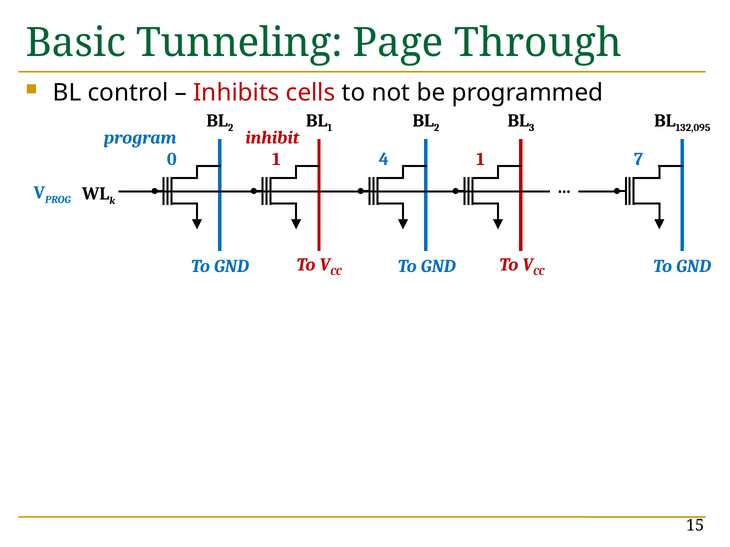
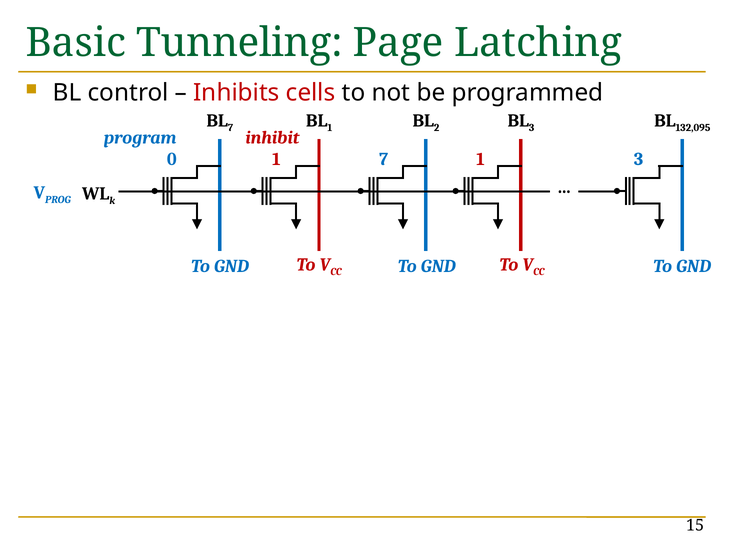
Through: Through -> Latching
2 at (231, 128): 2 -> 7
1 4: 4 -> 7
1 7: 7 -> 3
